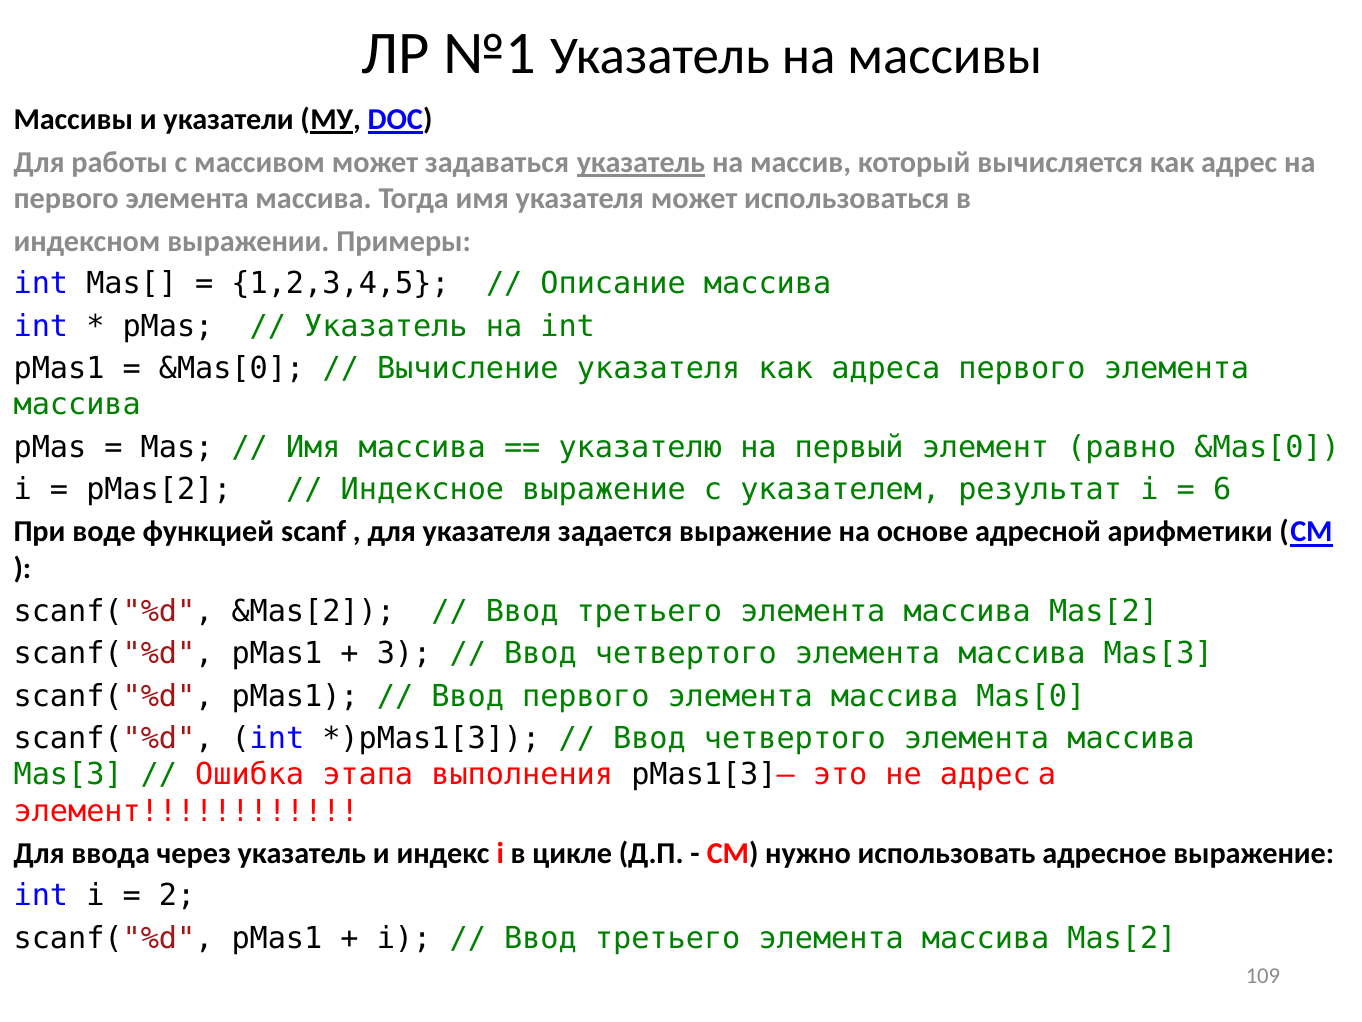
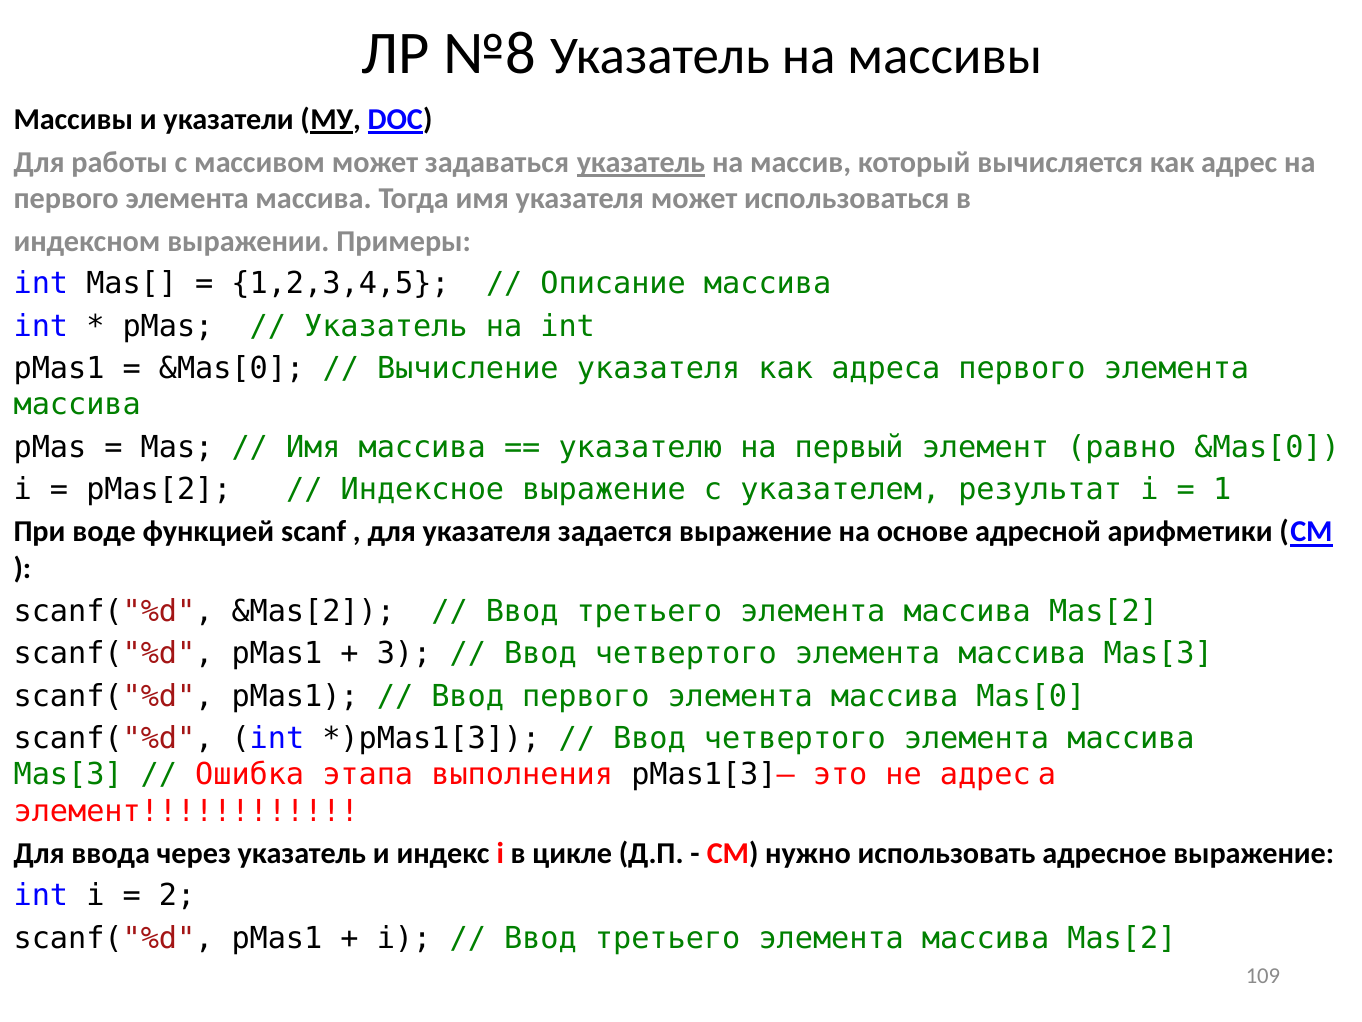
№1: №1 -> №8
6: 6 -> 1
